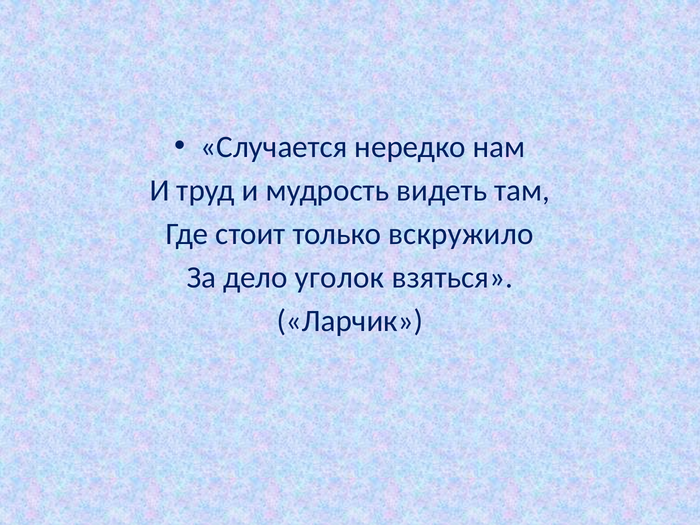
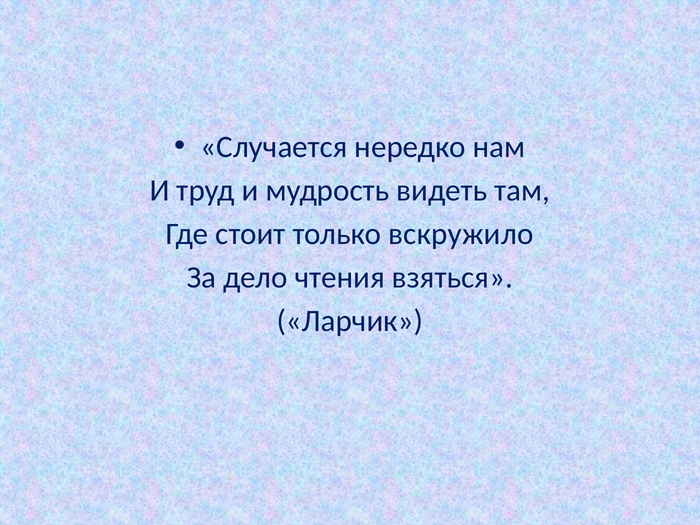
уголок: уголок -> чтения
